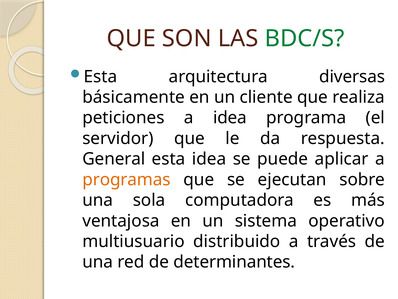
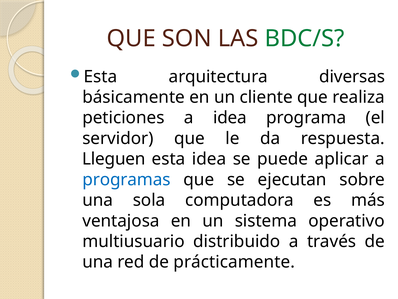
General: General -> Lleguen
programas colour: orange -> blue
determinantes: determinantes -> prácticamente
